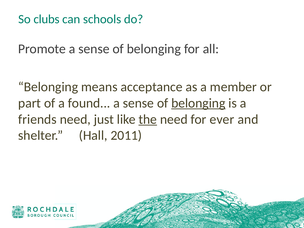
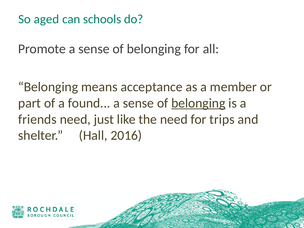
clubs: clubs -> aged
the underline: present -> none
ever: ever -> trips
2011: 2011 -> 2016
